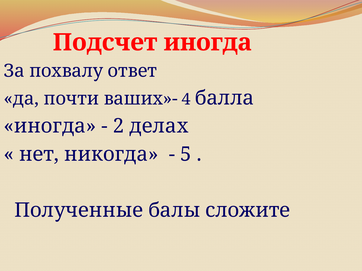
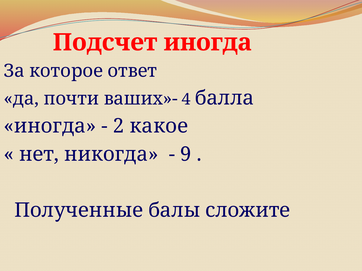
похвалу: похвалу -> которое
делах: делах -> какое
5: 5 -> 9
